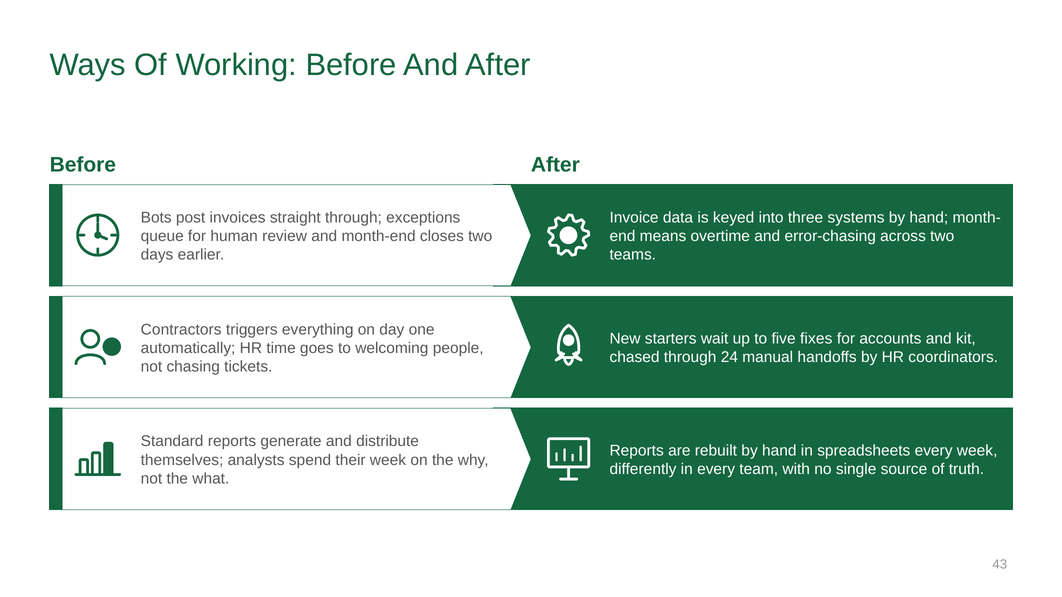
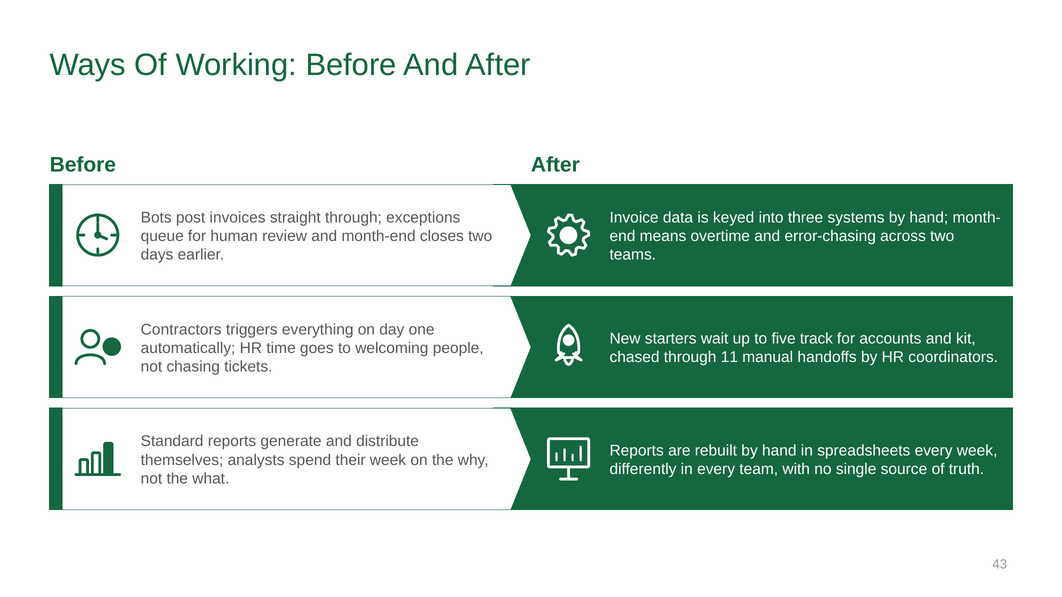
fixes: fixes -> track
24: 24 -> 11
